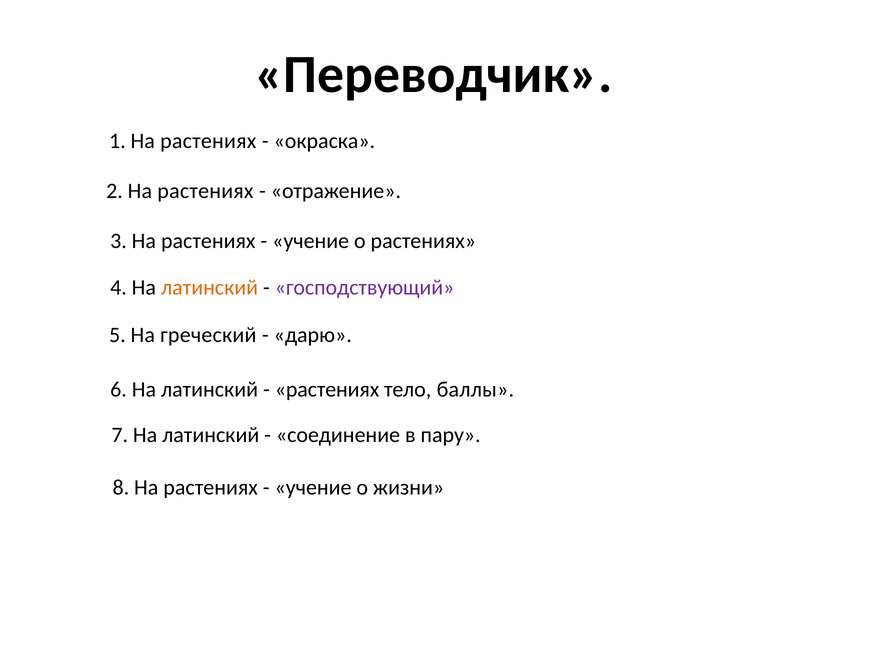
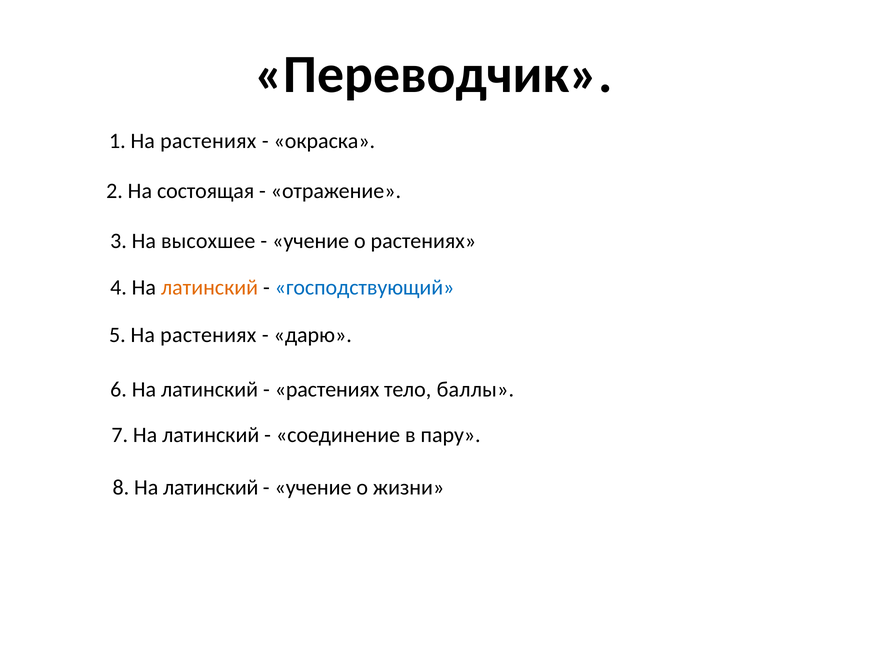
2 На растениях: растениях -> состоящая
3 На растениях: растениях -> высохшее
господствующий colour: purple -> blue
5 На греческий: греческий -> растениях
8 На растениях: растениях -> латинский
